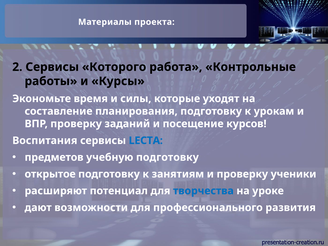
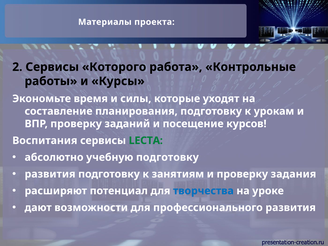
LECTA colour: blue -> green
предметов: предметов -> абсолютно
открытое at (50, 174): открытое -> развития
ученики: ученики -> задания
